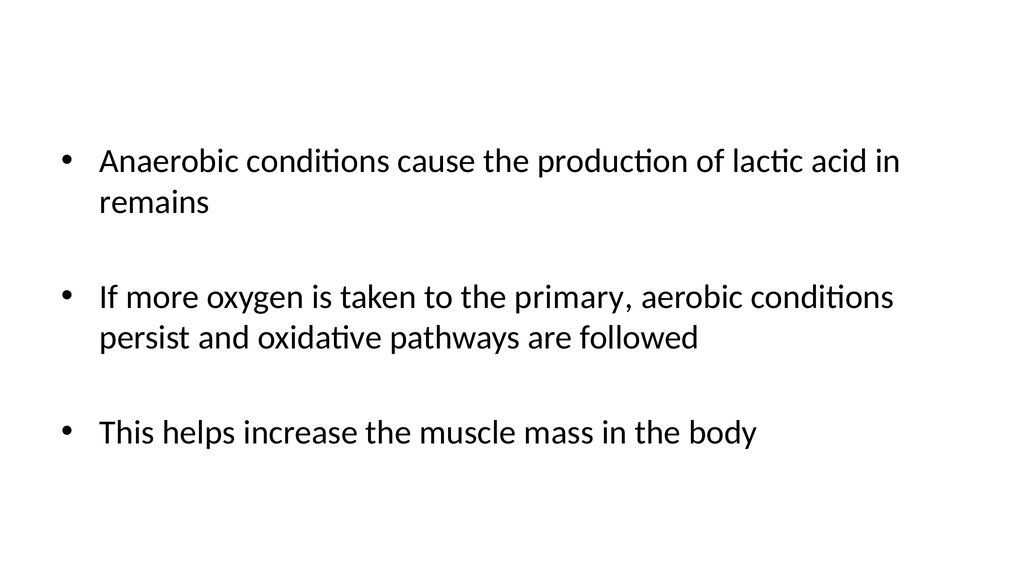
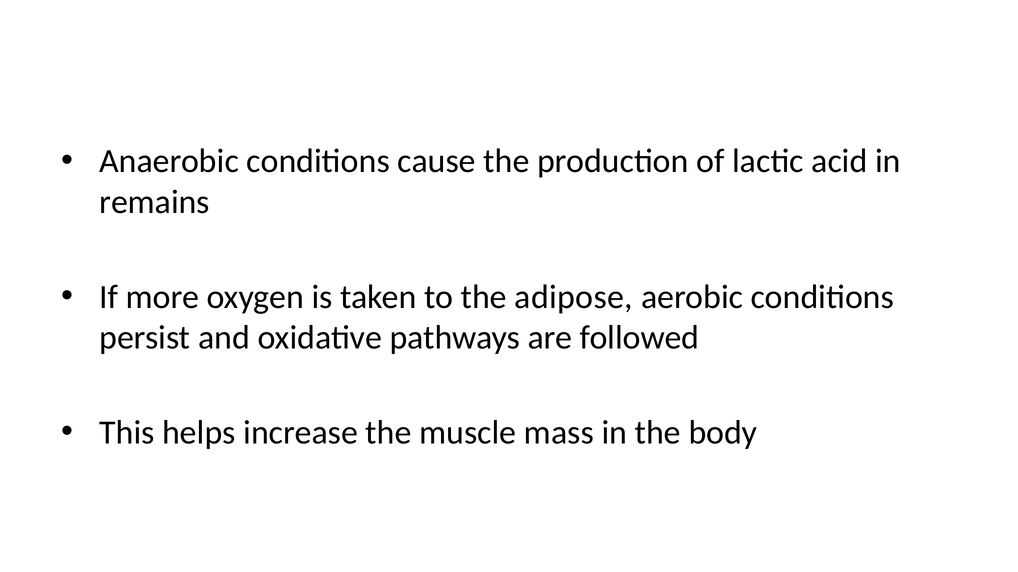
primary: primary -> adipose
